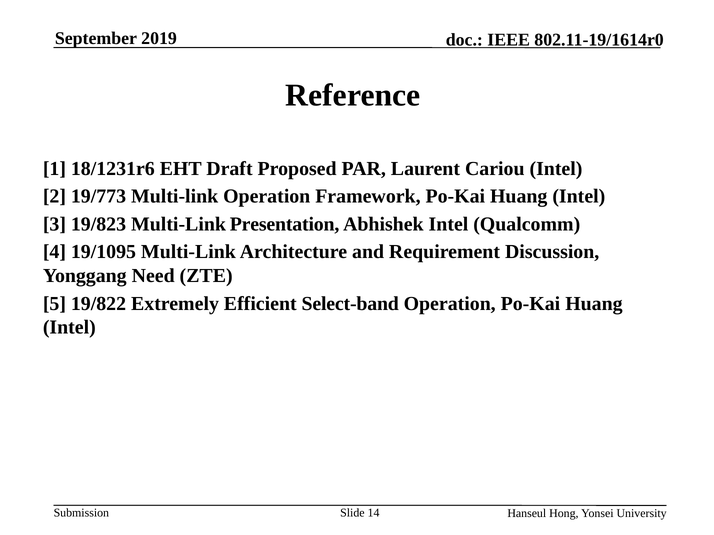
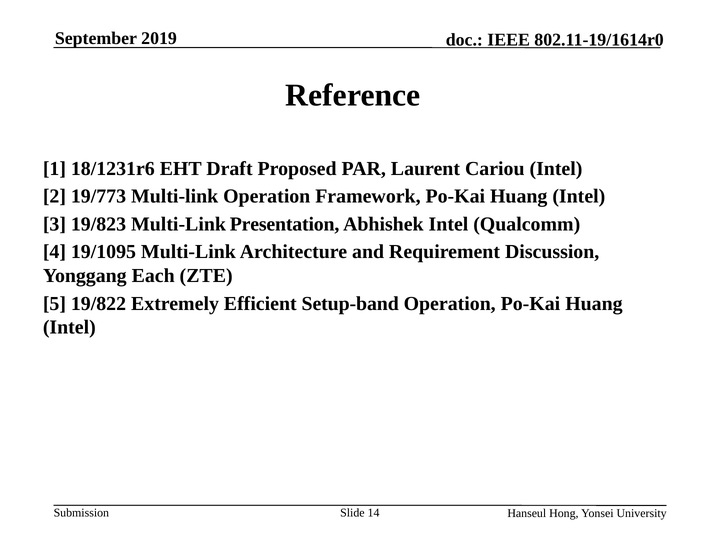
Need: Need -> Each
Select-band: Select-band -> Setup-band
